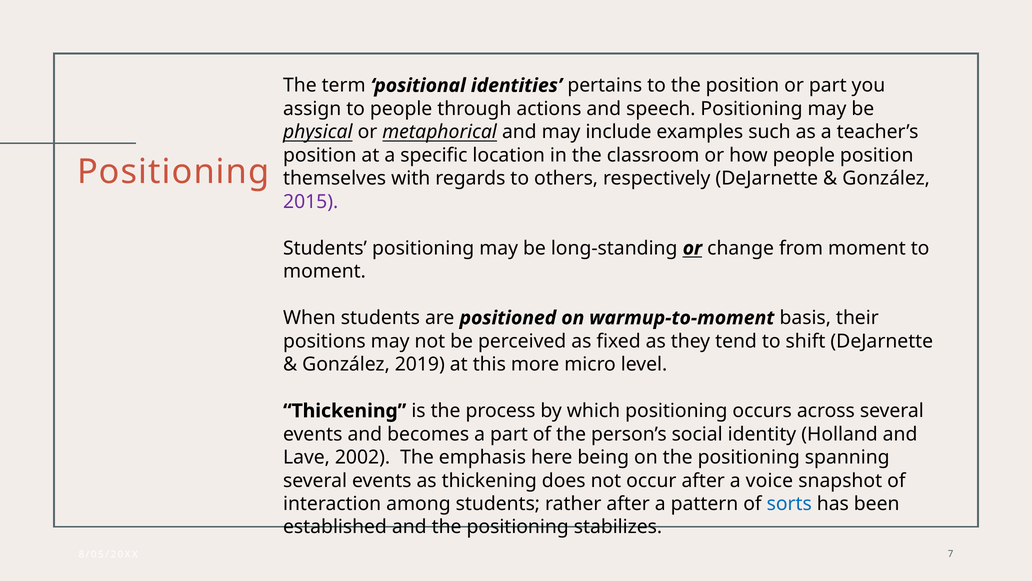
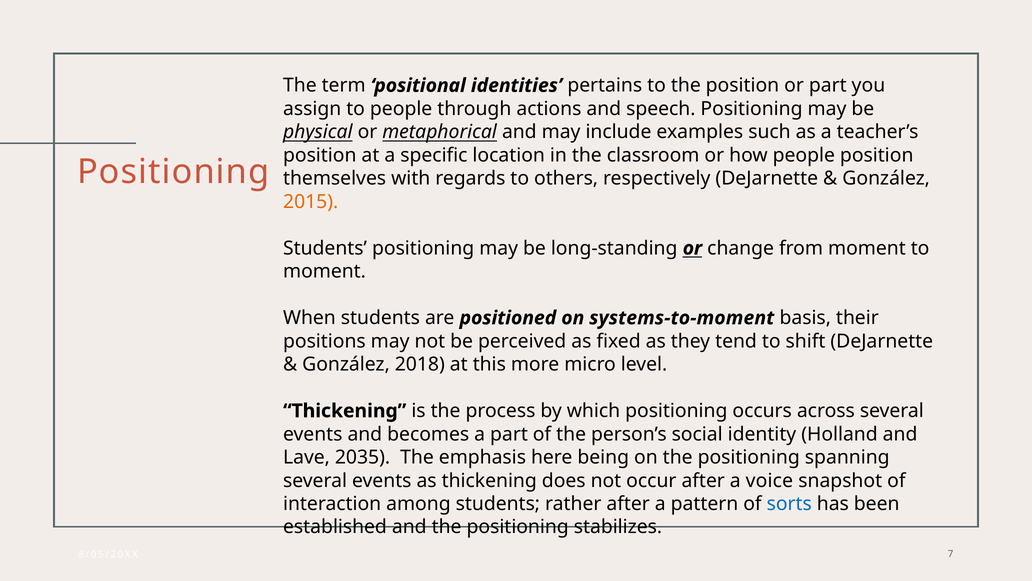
2015 colour: purple -> orange
warmup-to-moment: warmup-to-moment -> systems-to-moment
2019: 2019 -> 2018
2002: 2002 -> 2035
